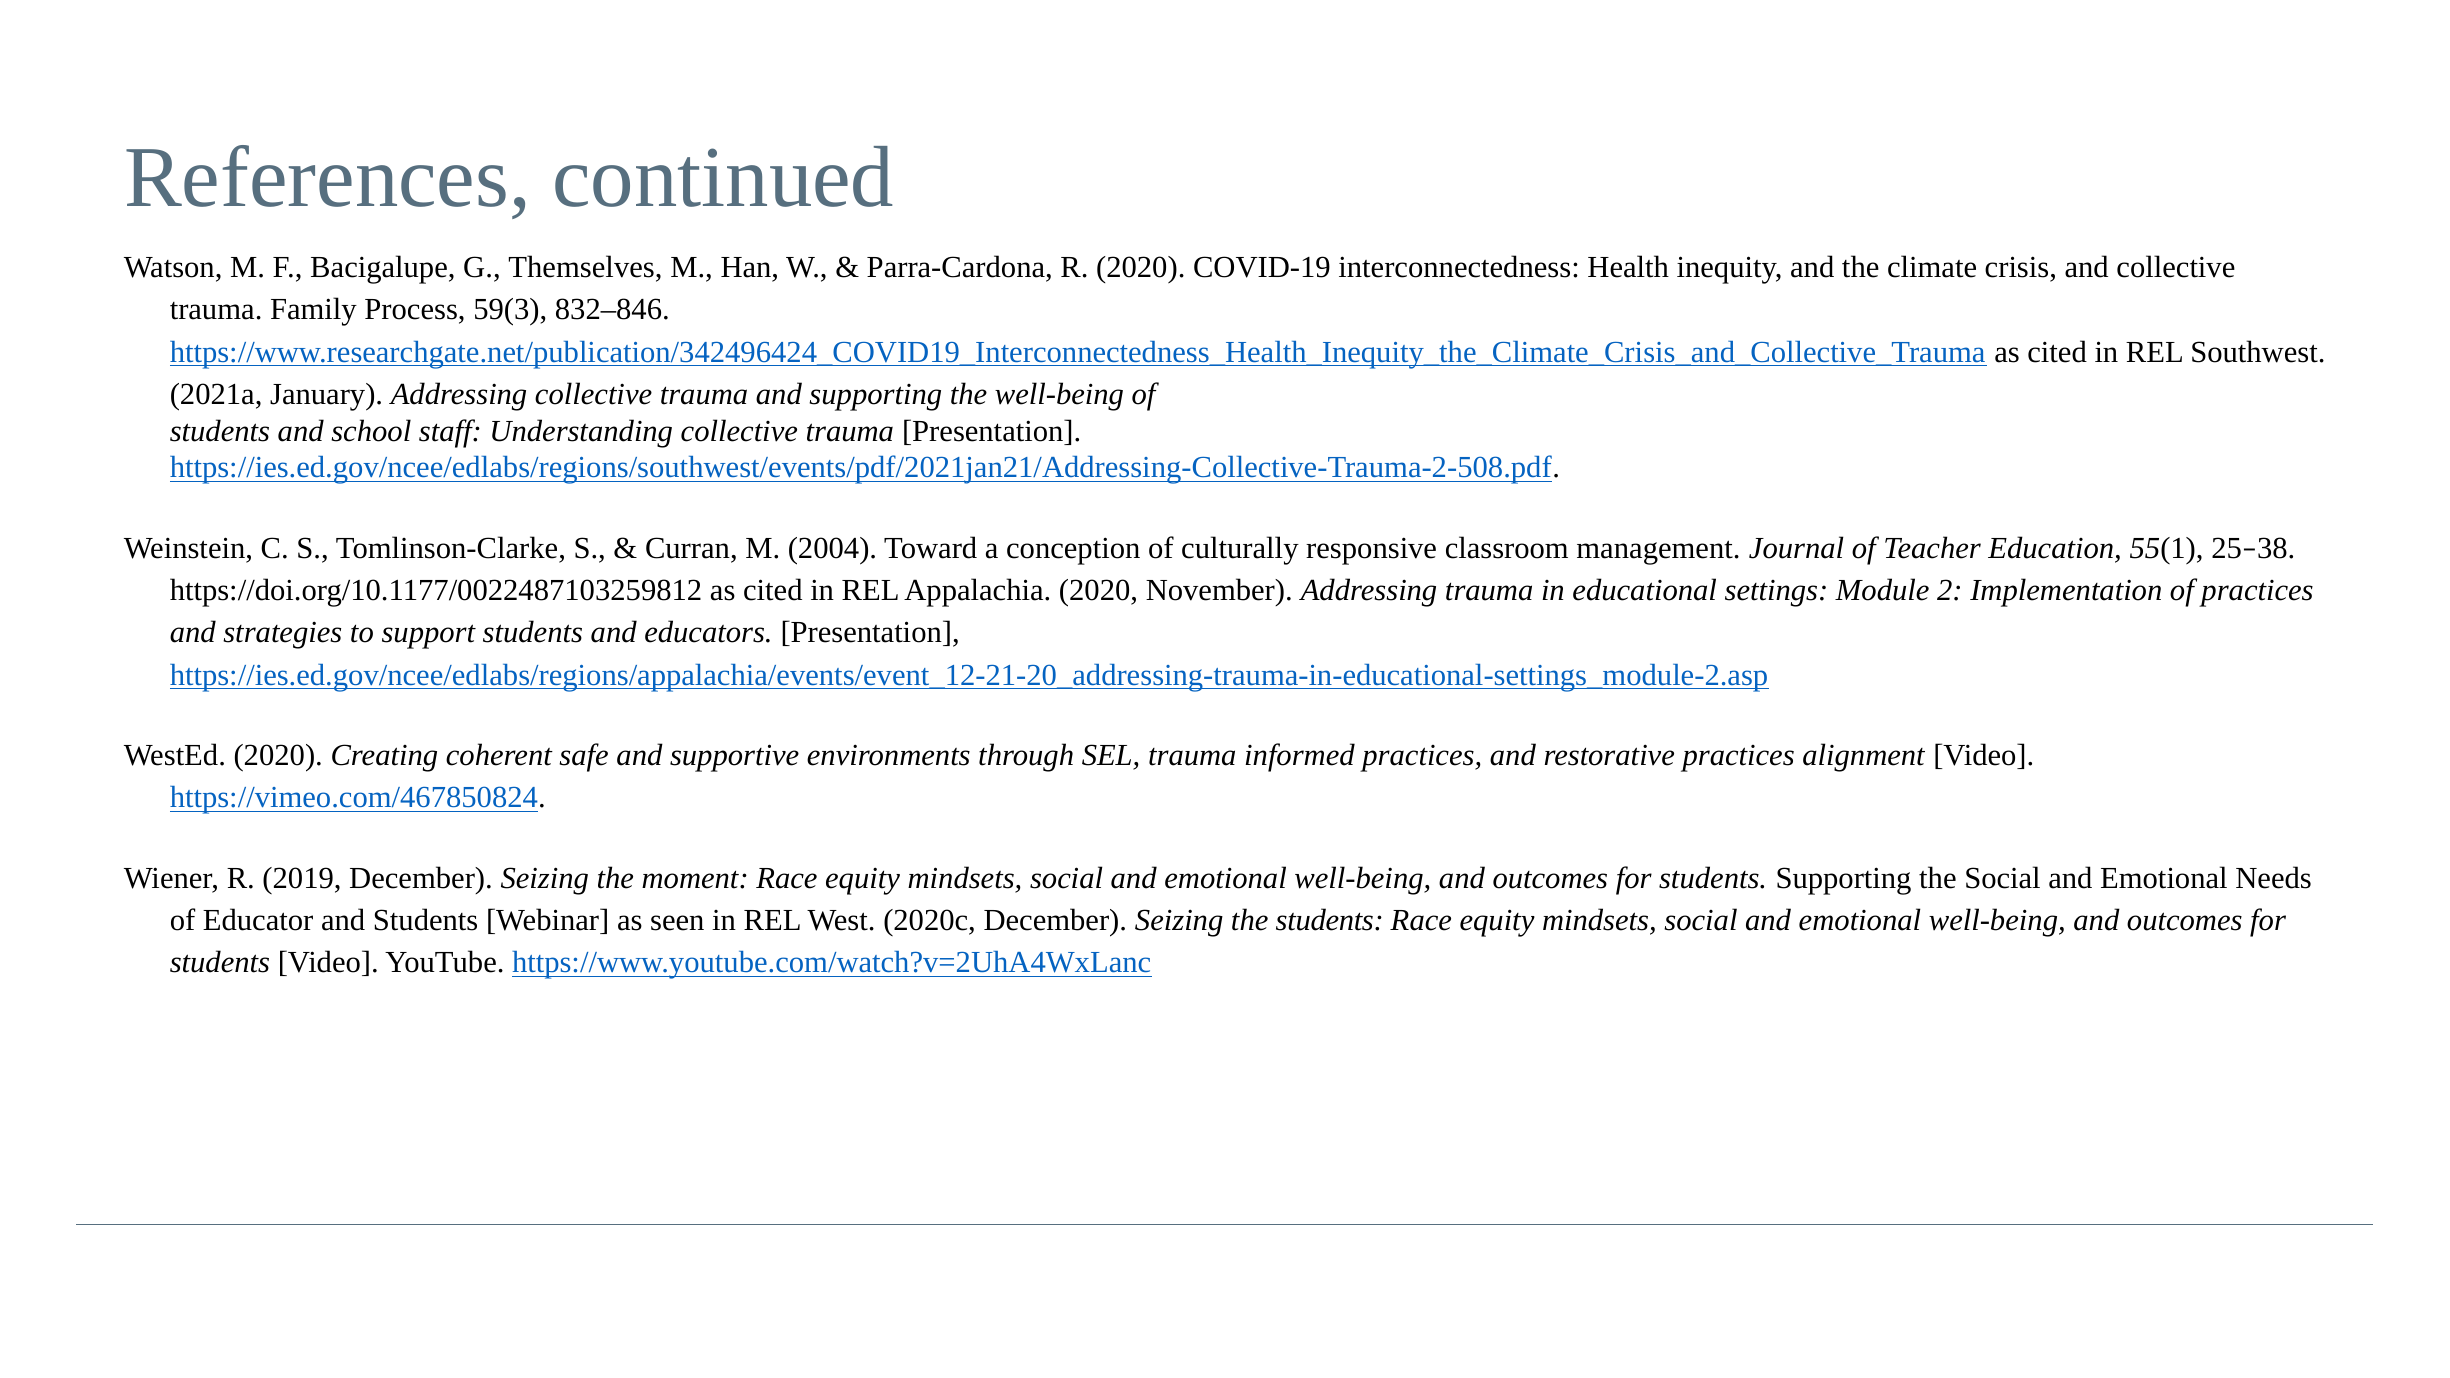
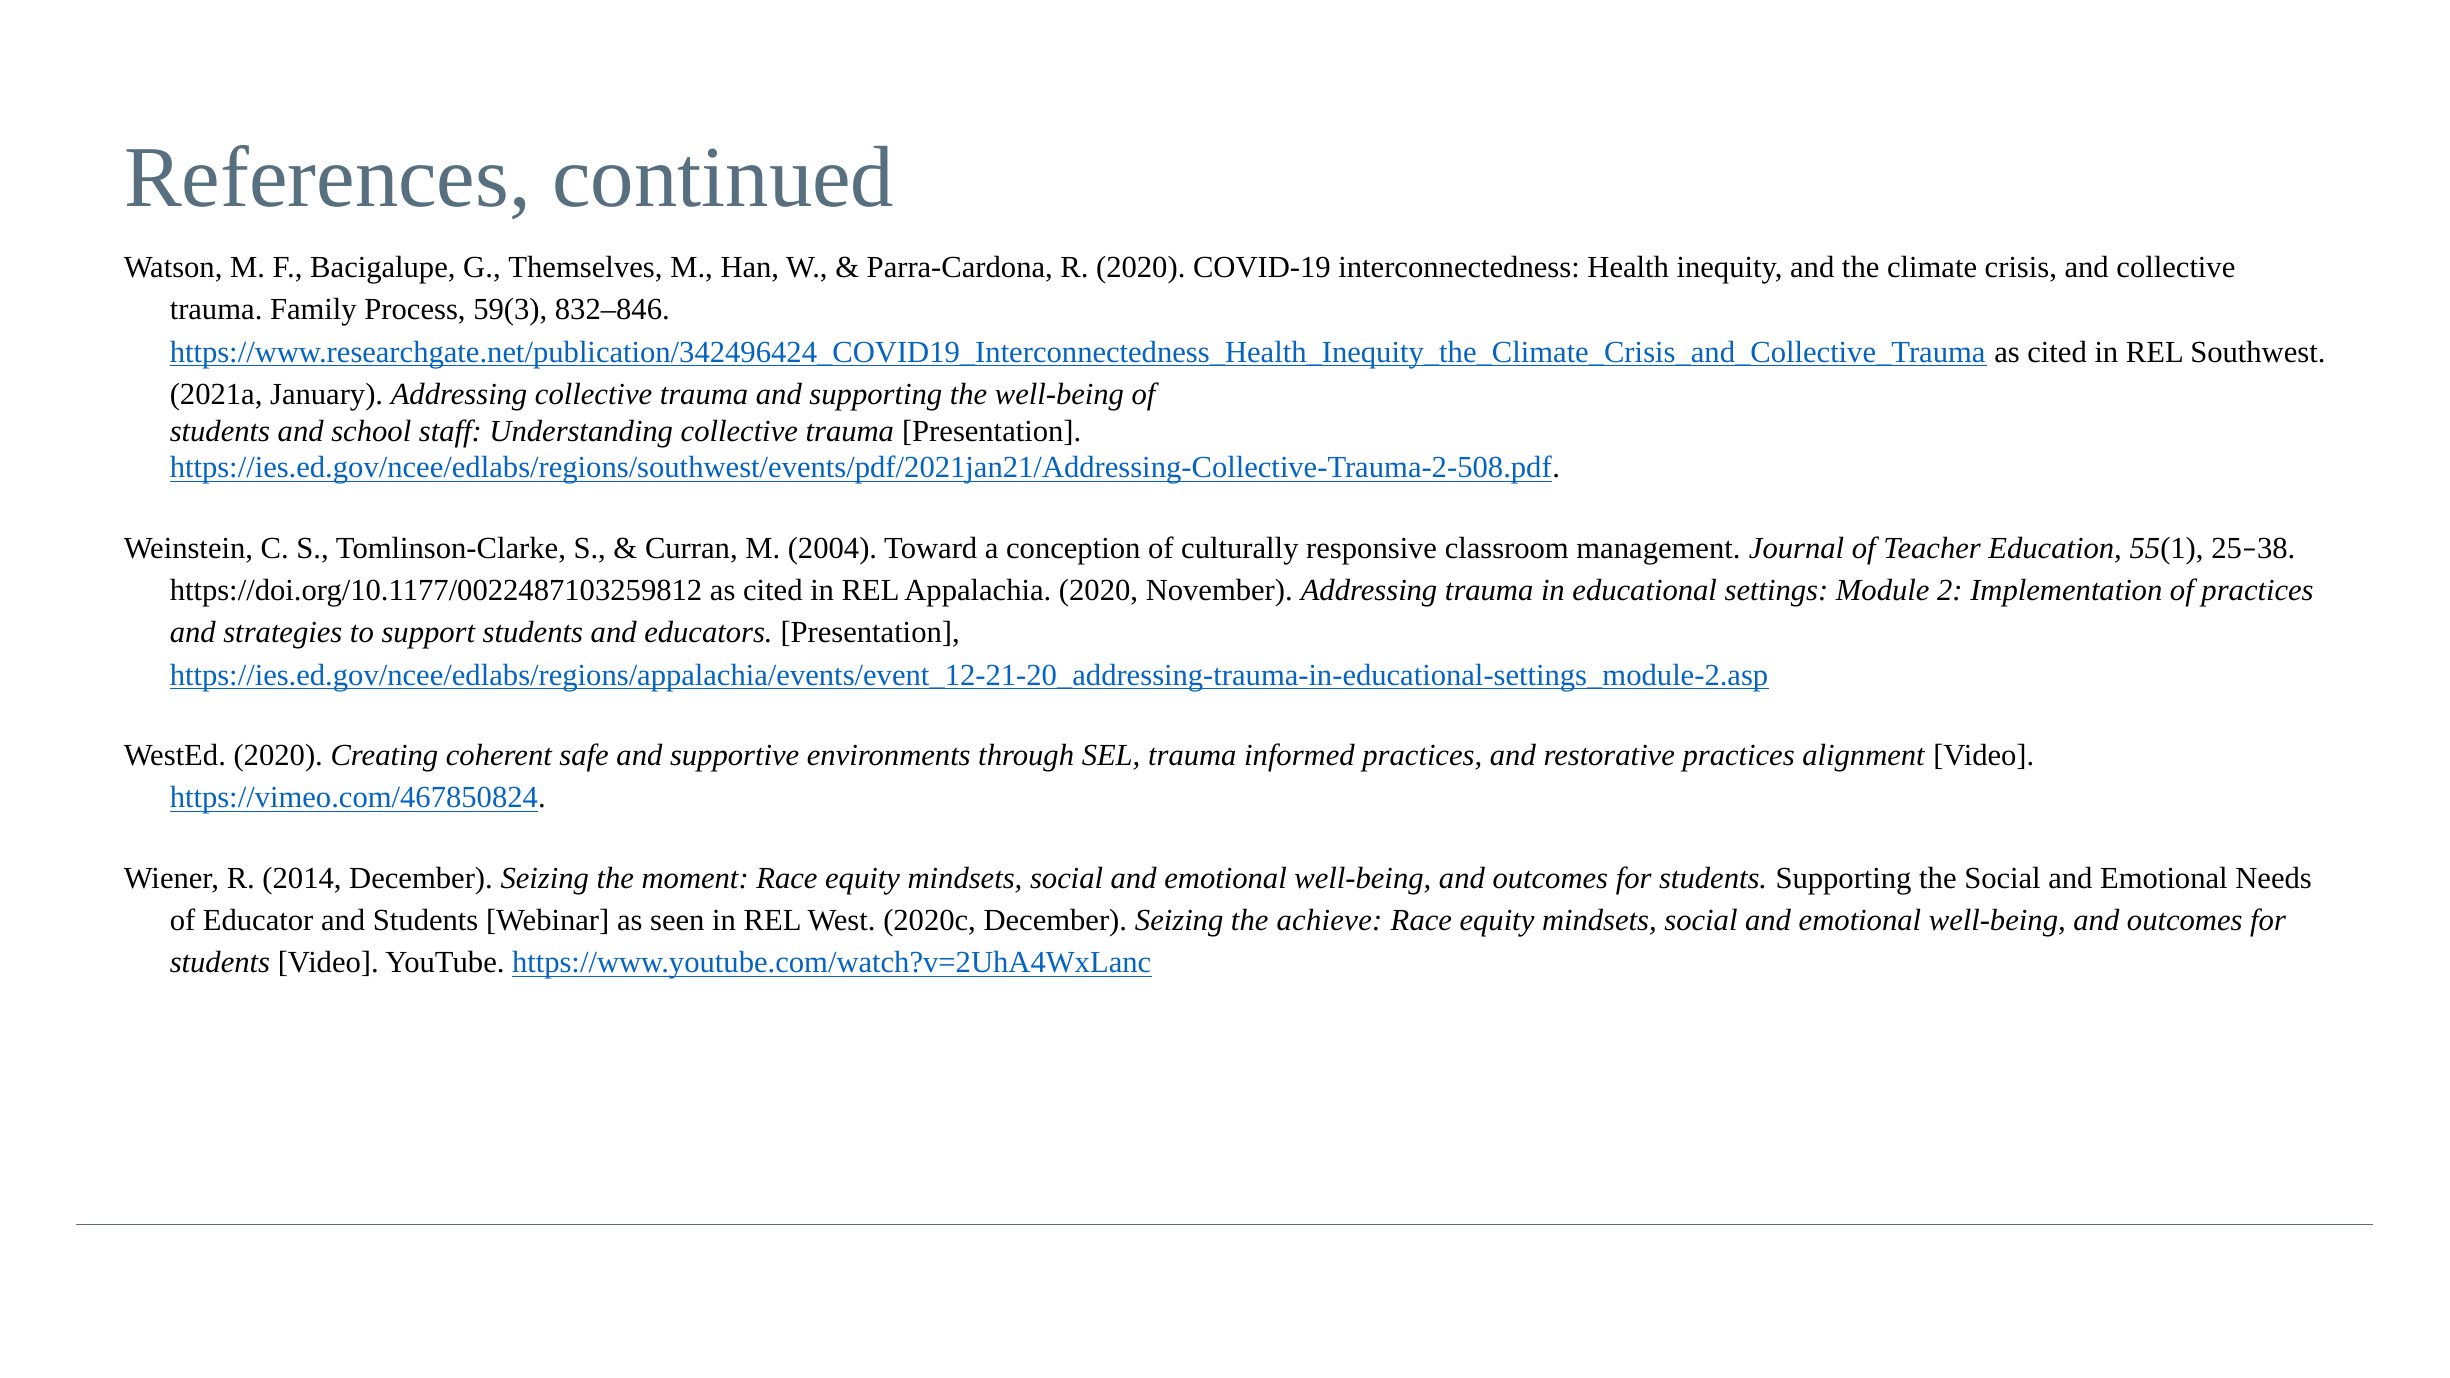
2019: 2019 -> 2014
the students: students -> achieve
